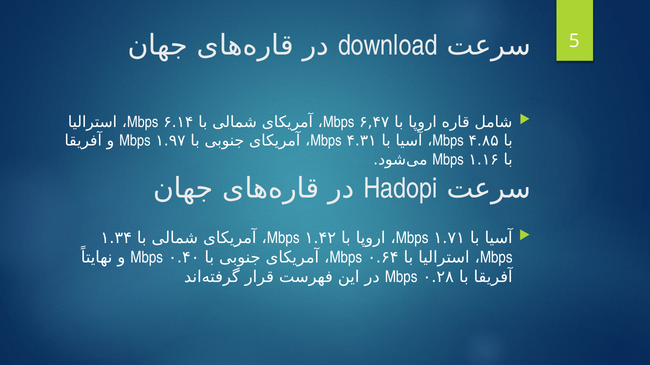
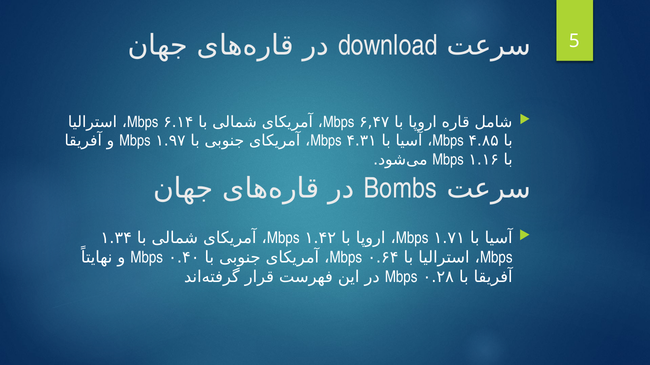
Hadopi: Hadopi -> Bombs
